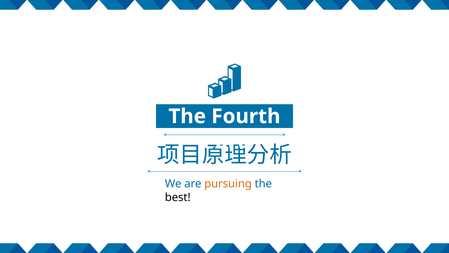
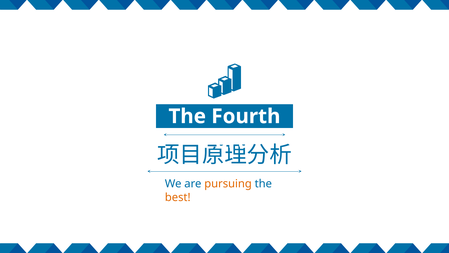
best colour: black -> orange
